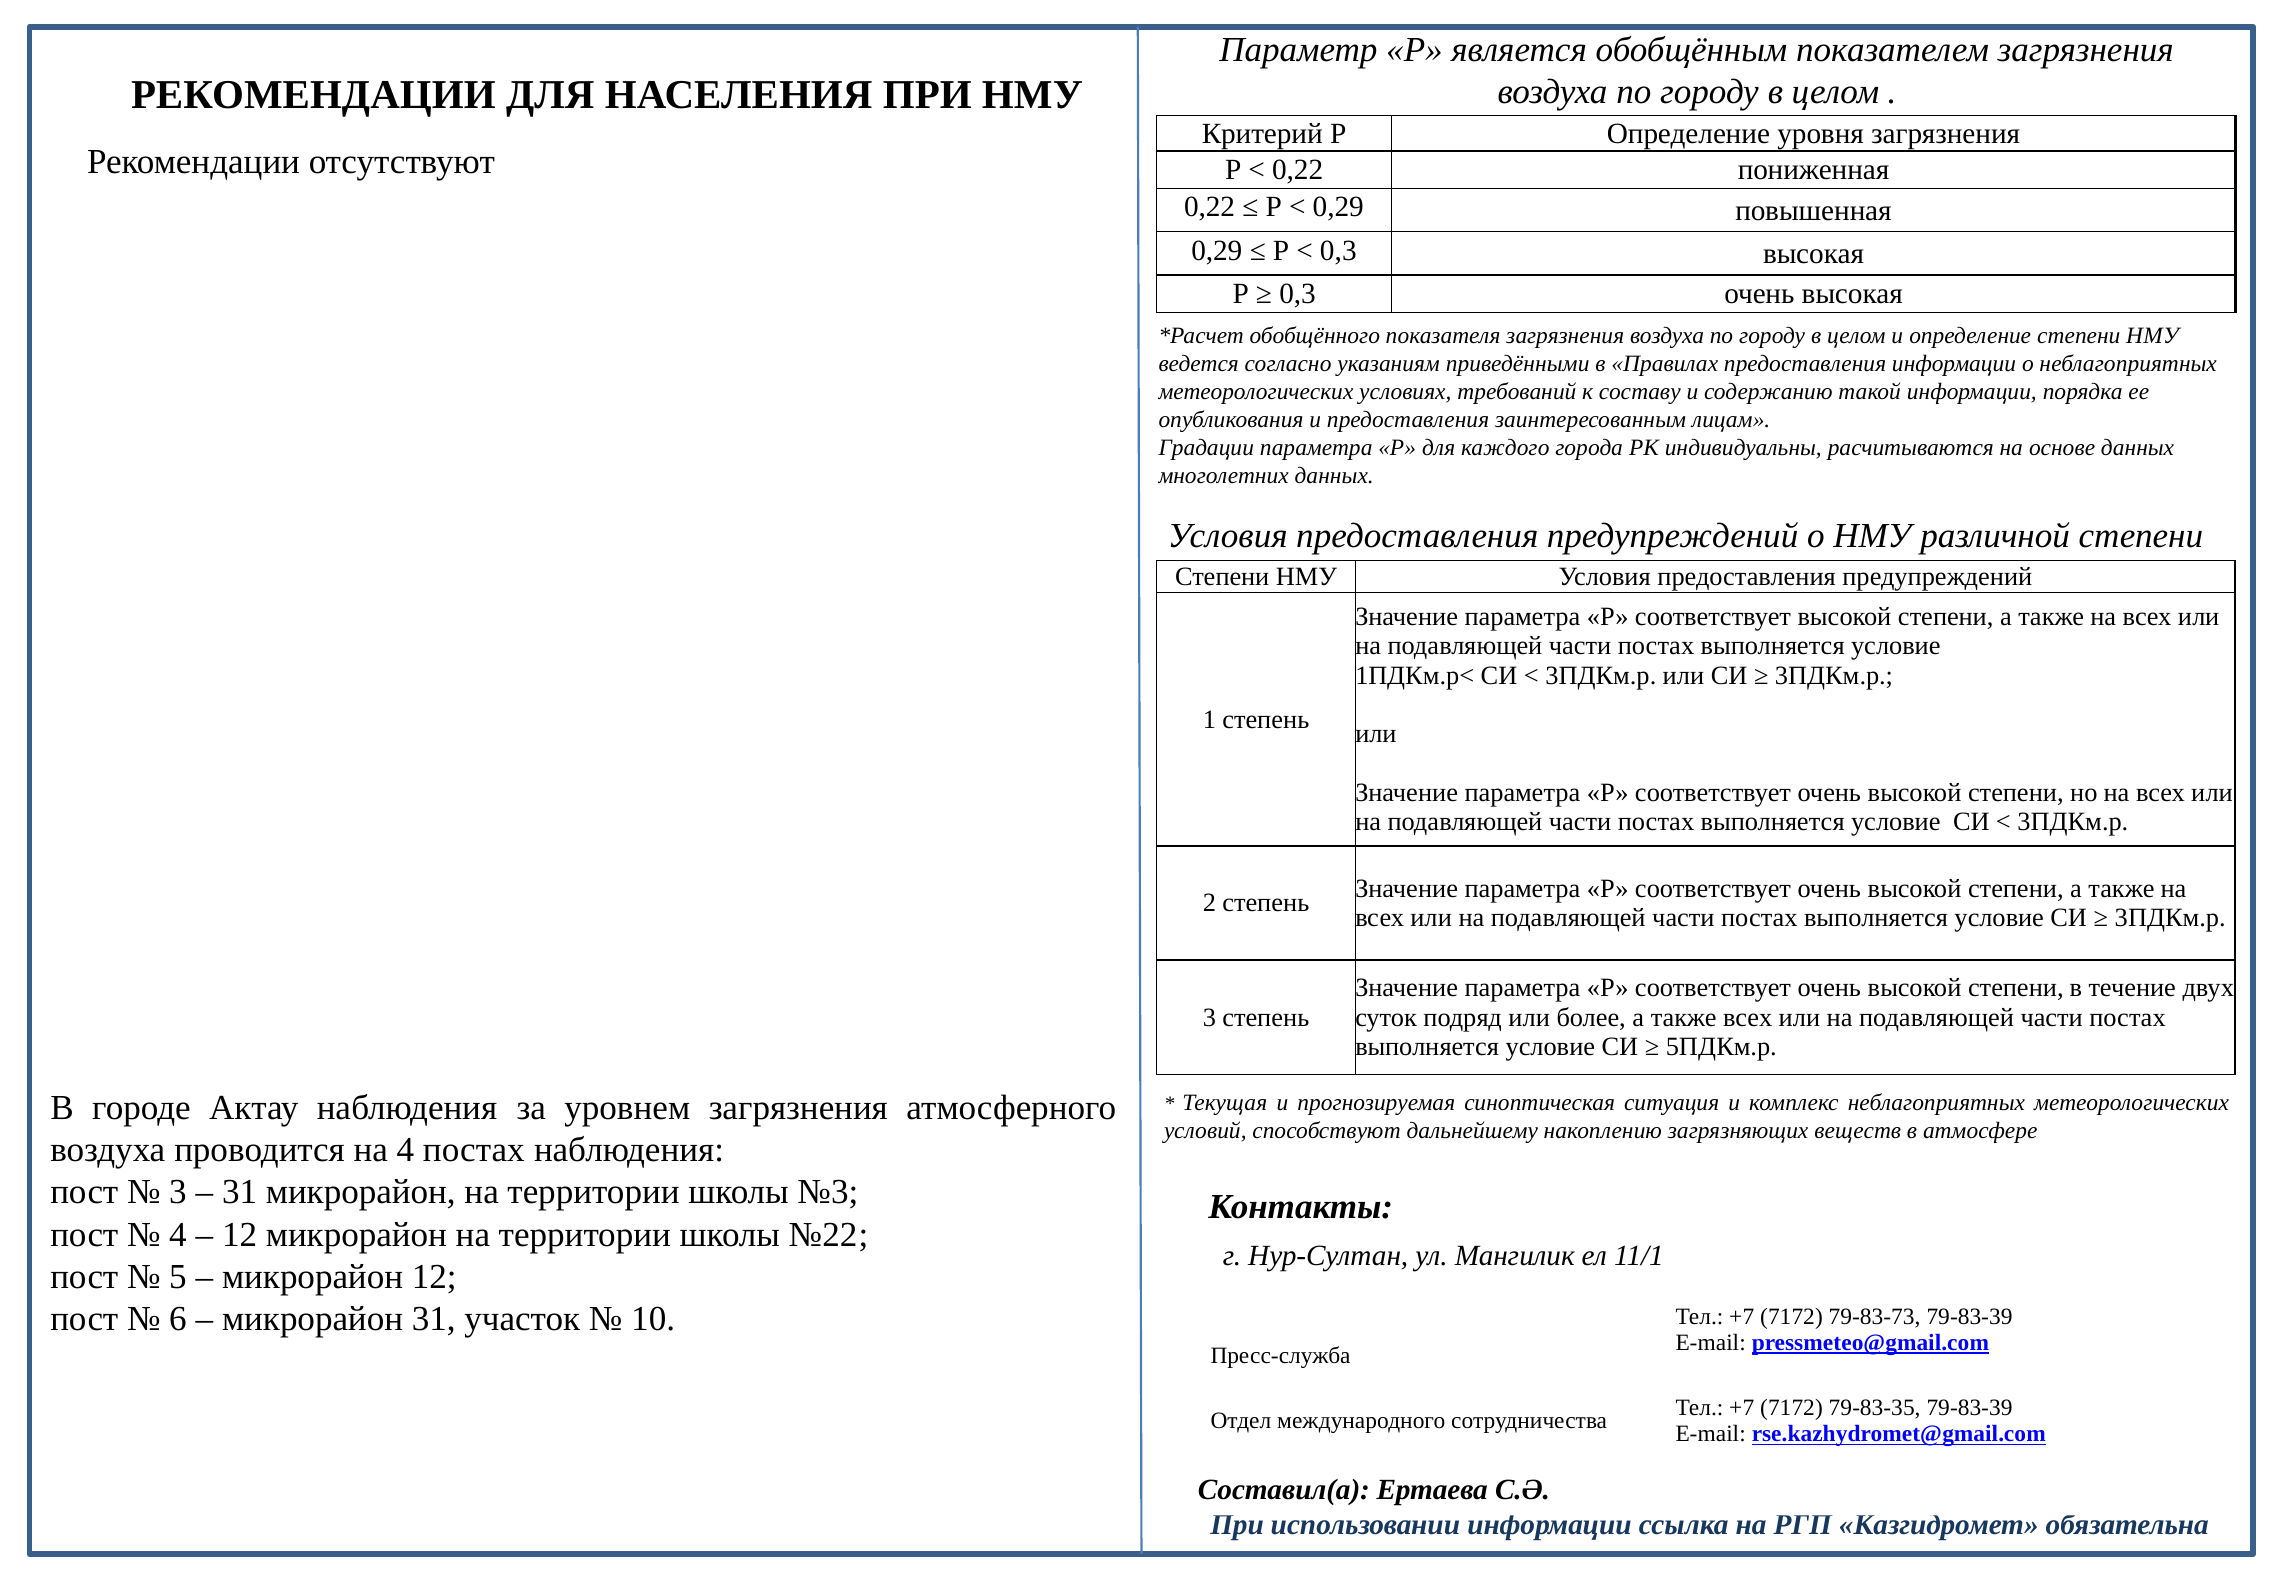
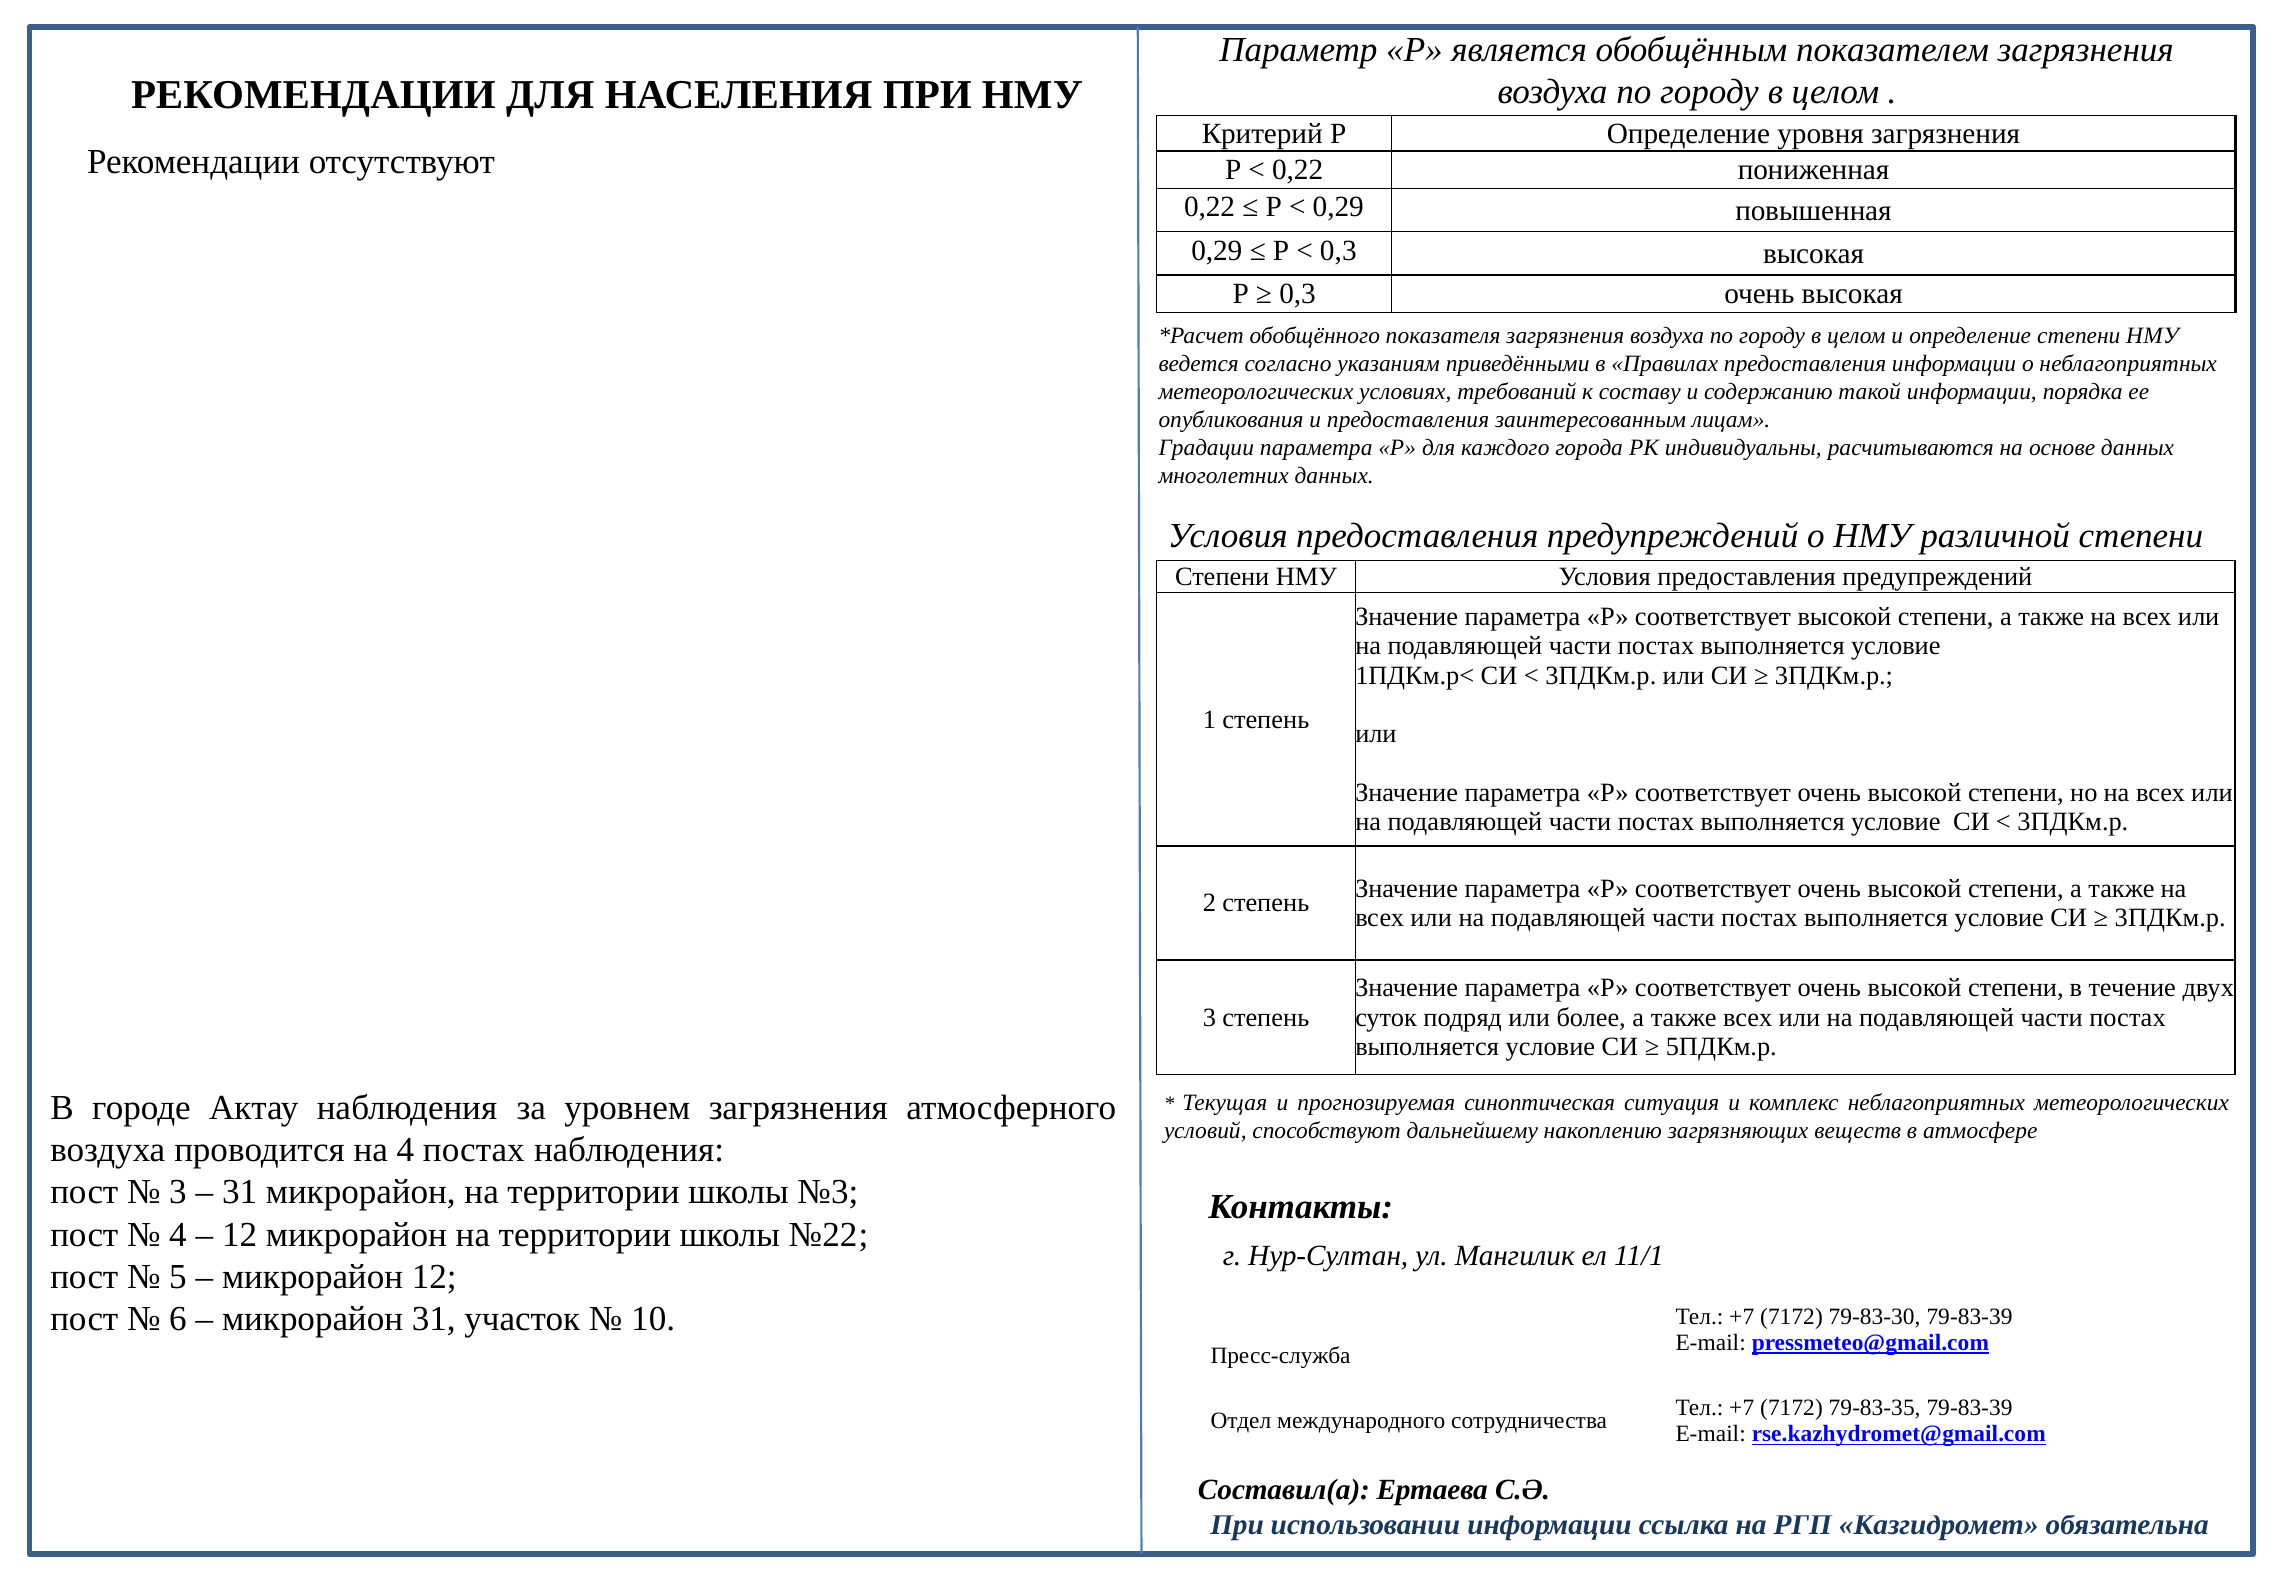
79-83-73: 79-83-73 -> 79-83-30
